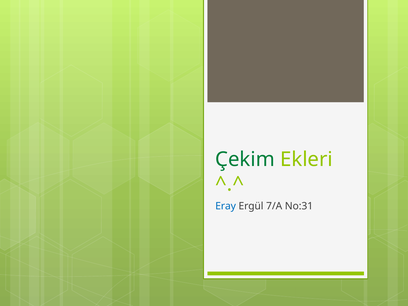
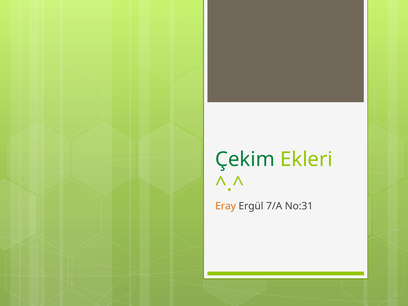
Eray colour: blue -> orange
